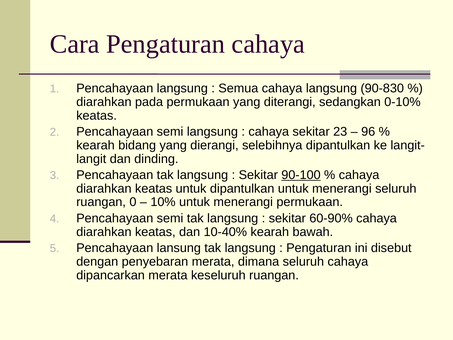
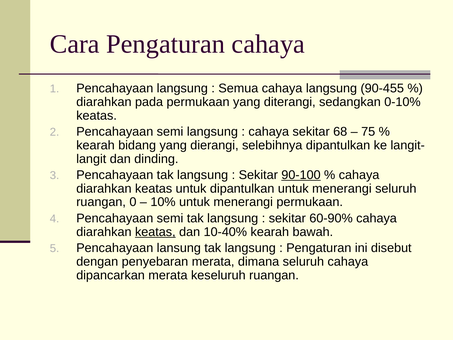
90-830: 90-830 -> 90-455
23: 23 -> 68
96: 96 -> 75
keatas at (155, 232) underline: none -> present
